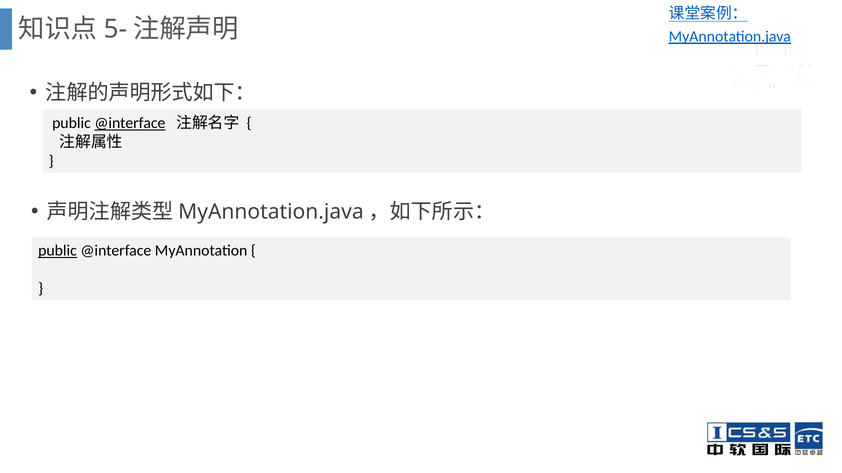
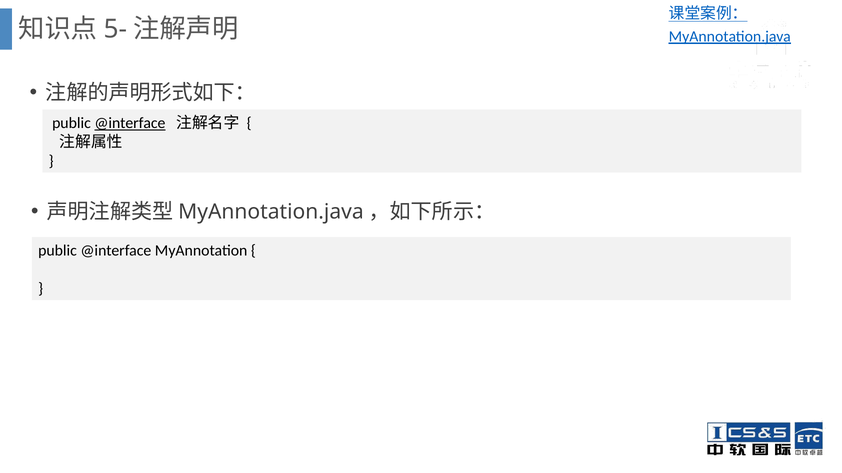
public at (58, 251) underline: present -> none
